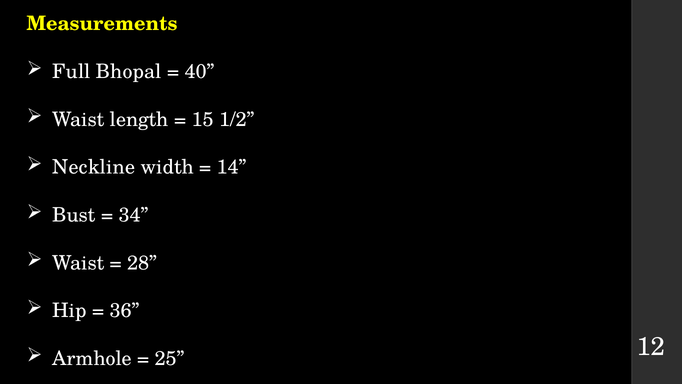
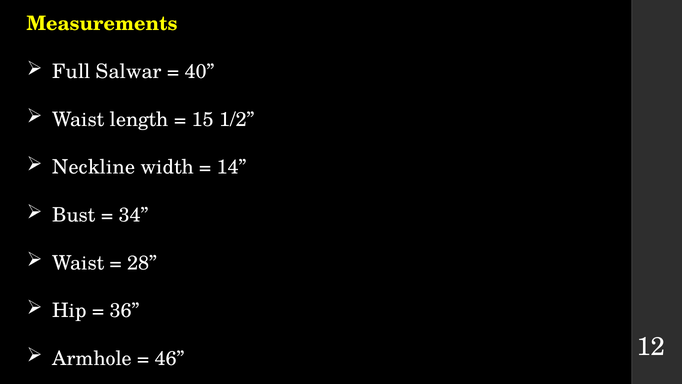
Bhopal: Bhopal -> Salwar
25: 25 -> 46
